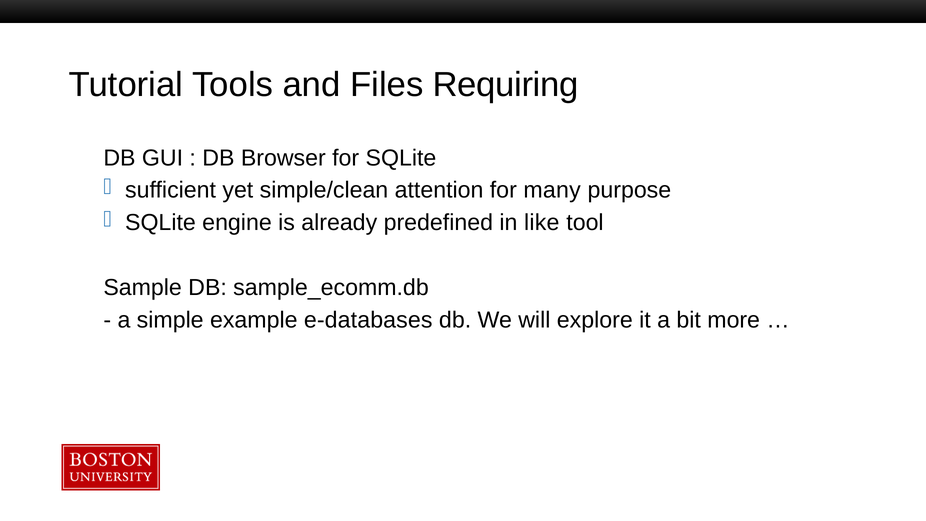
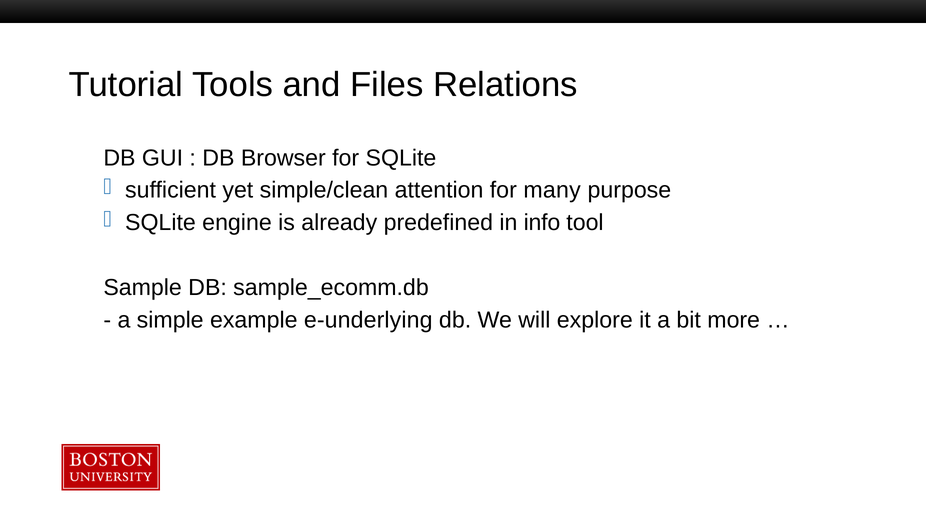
Requiring: Requiring -> Relations
like: like -> info
e-databases: e-databases -> e-underlying
